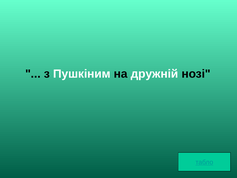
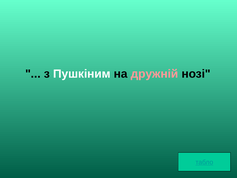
дружній colour: white -> pink
